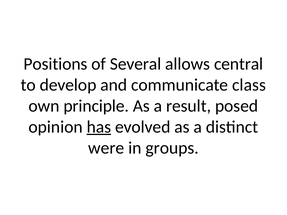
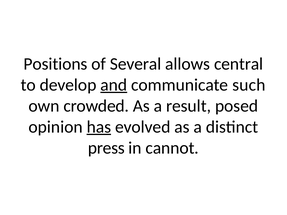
and underline: none -> present
class: class -> such
principle: principle -> crowded
were: were -> press
groups: groups -> cannot
